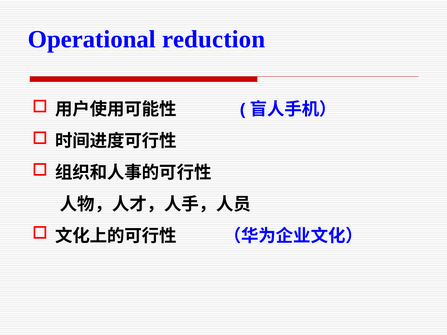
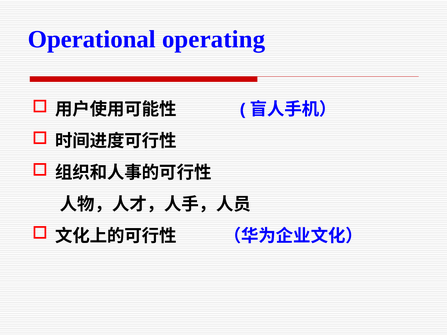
reduction: reduction -> operating
